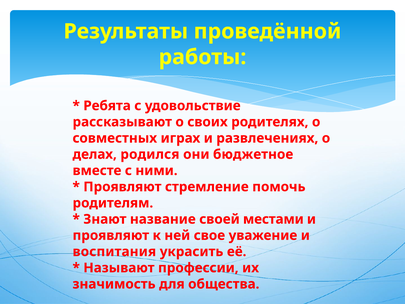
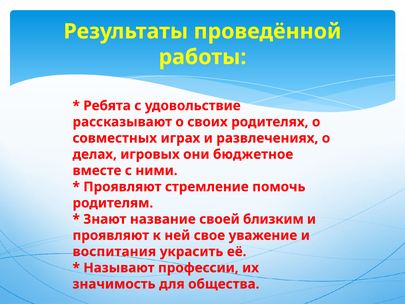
родился: родился -> игровых
местами: местами -> близким
